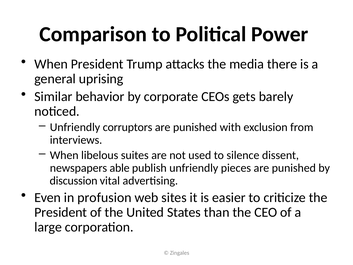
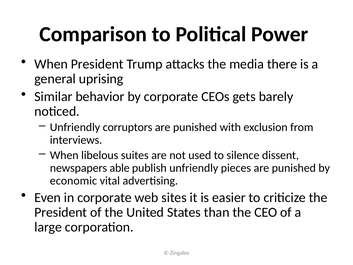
discussion: discussion -> economic
in profusion: profusion -> corporate
